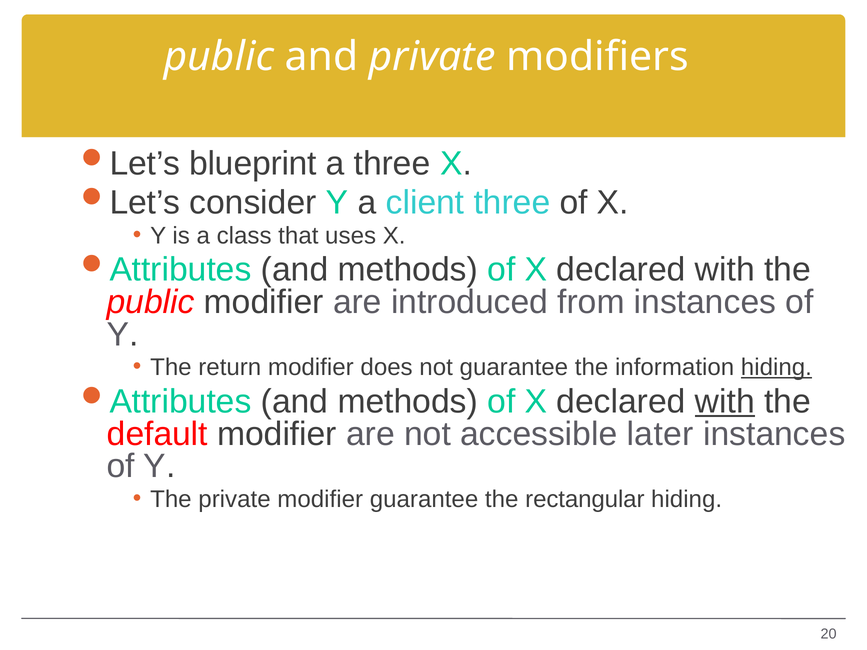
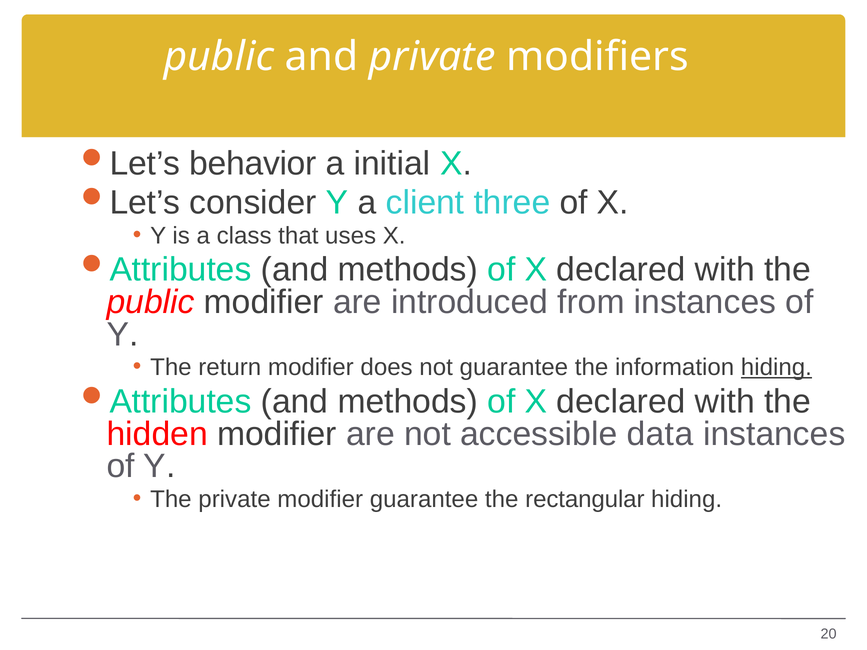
blueprint: blueprint -> behavior
a three: three -> initial
with at (725, 402) underline: present -> none
default: default -> hidden
later: later -> data
